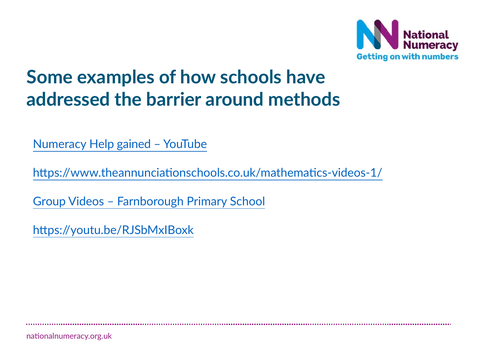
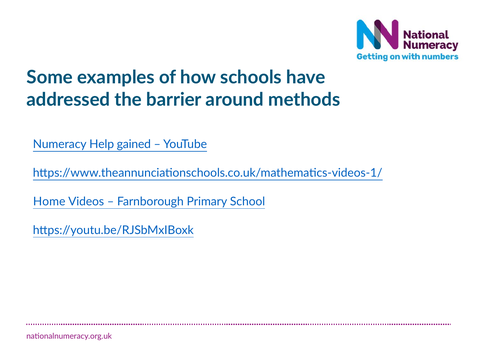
Group: Group -> Home
